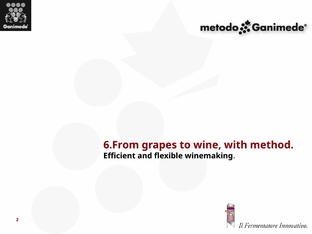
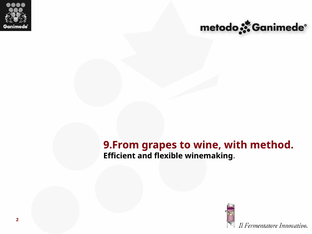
6.From: 6.From -> 9.From
